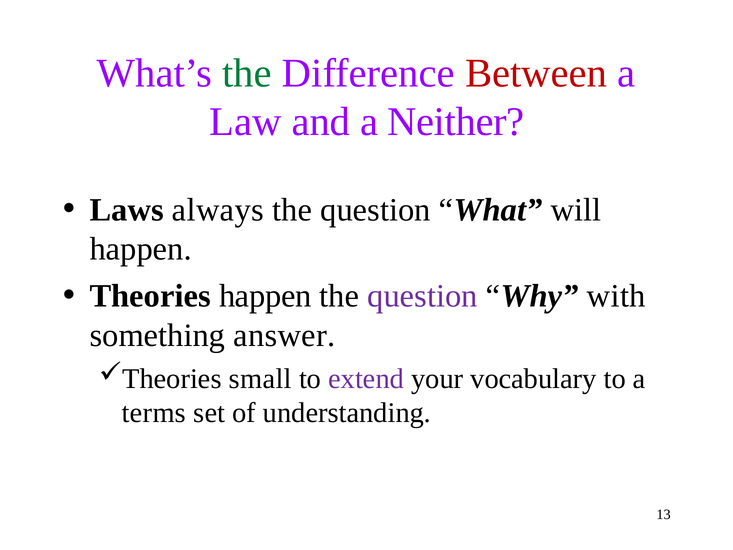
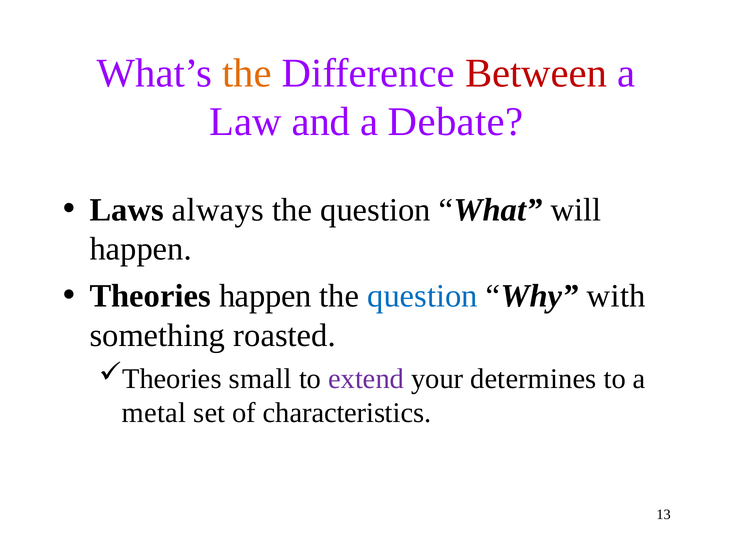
the at (247, 73) colour: green -> orange
Neither: Neither -> Debate
question at (423, 296) colour: purple -> blue
answer: answer -> roasted
vocabulary: vocabulary -> determines
terms: terms -> metal
understanding: understanding -> characteristics
